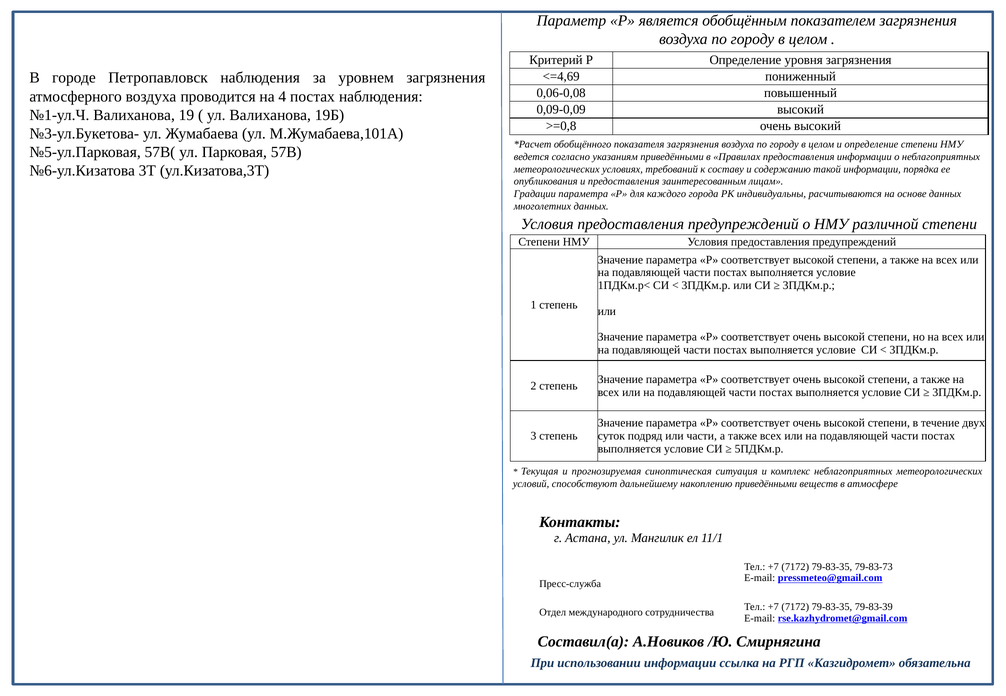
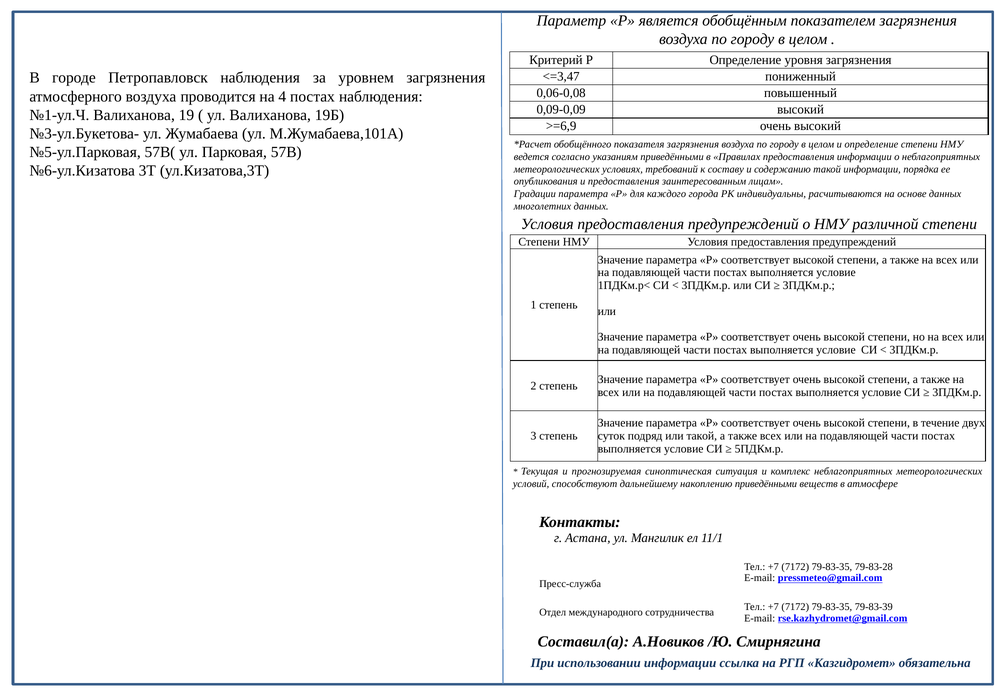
<=4,69: <=4,69 -> <=3,47
>=0,8: >=0,8 -> >=6,9
или части: части -> такой
79-83-73: 79-83-73 -> 79-83-28
